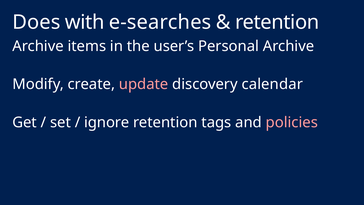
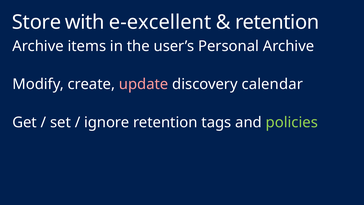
Does: Does -> Store
e-searches: e-searches -> e-excellent
policies colour: pink -> light green
